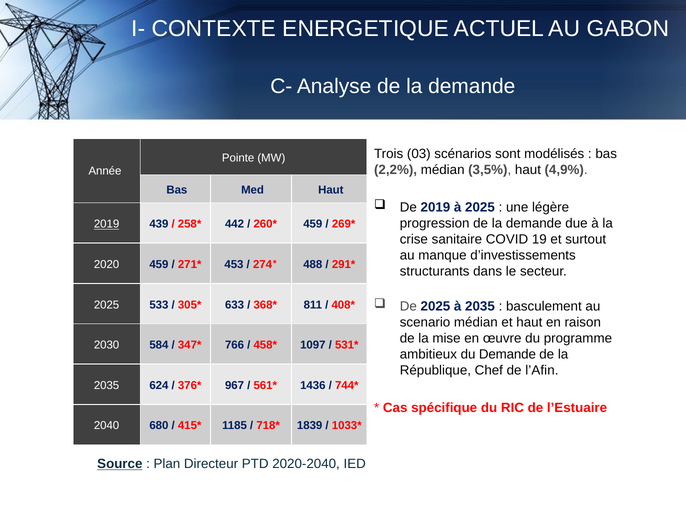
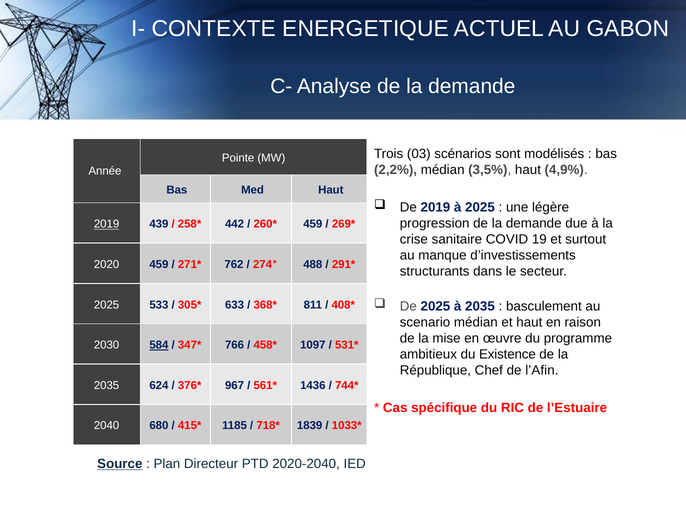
453: 453 -> 762
584 underline: none -> present
du Demande: Demande -> Existence
